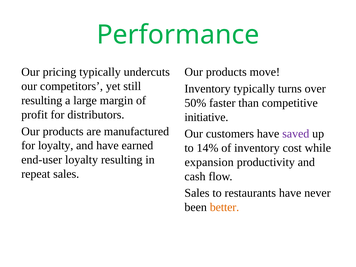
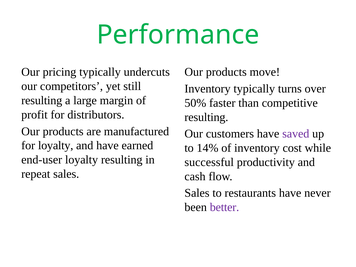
initiative at (206, 117): initiative -> resulting
expansion: expansion -> successful
better colour: orange -> purple
